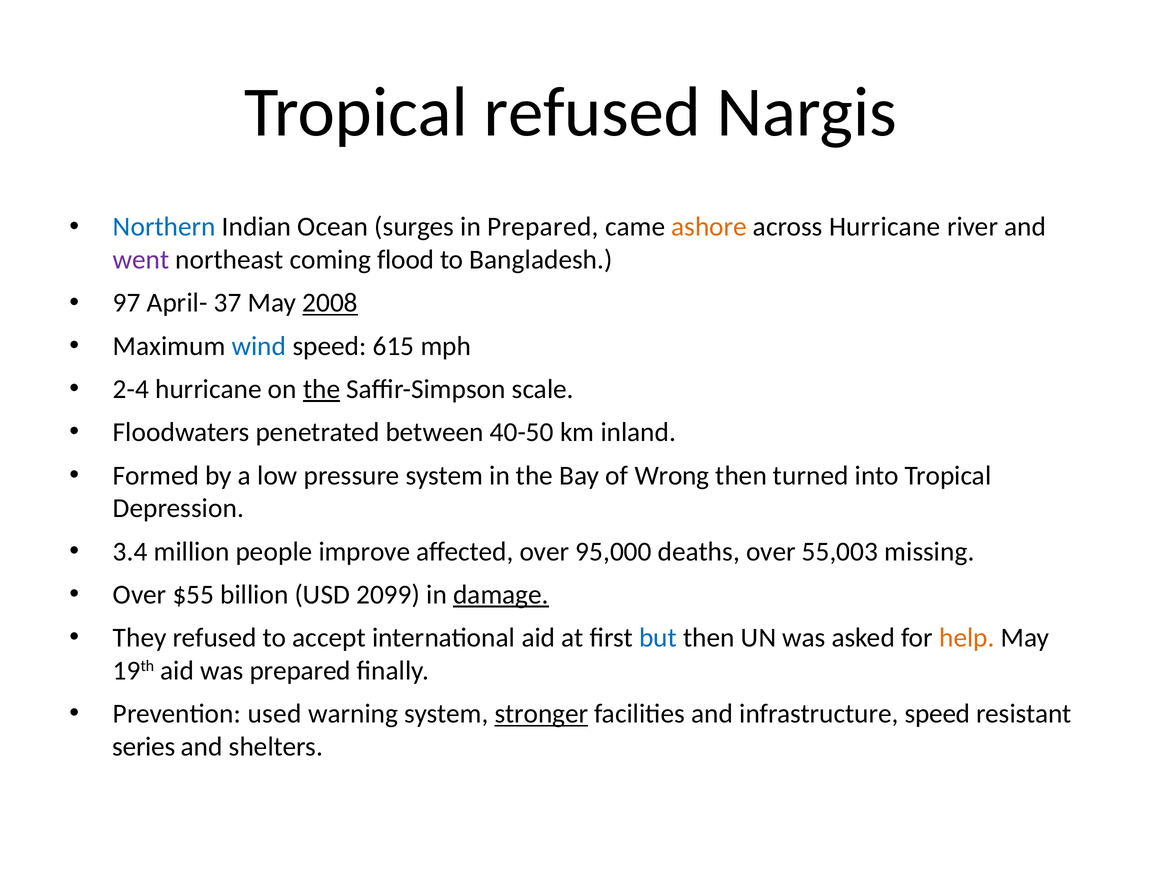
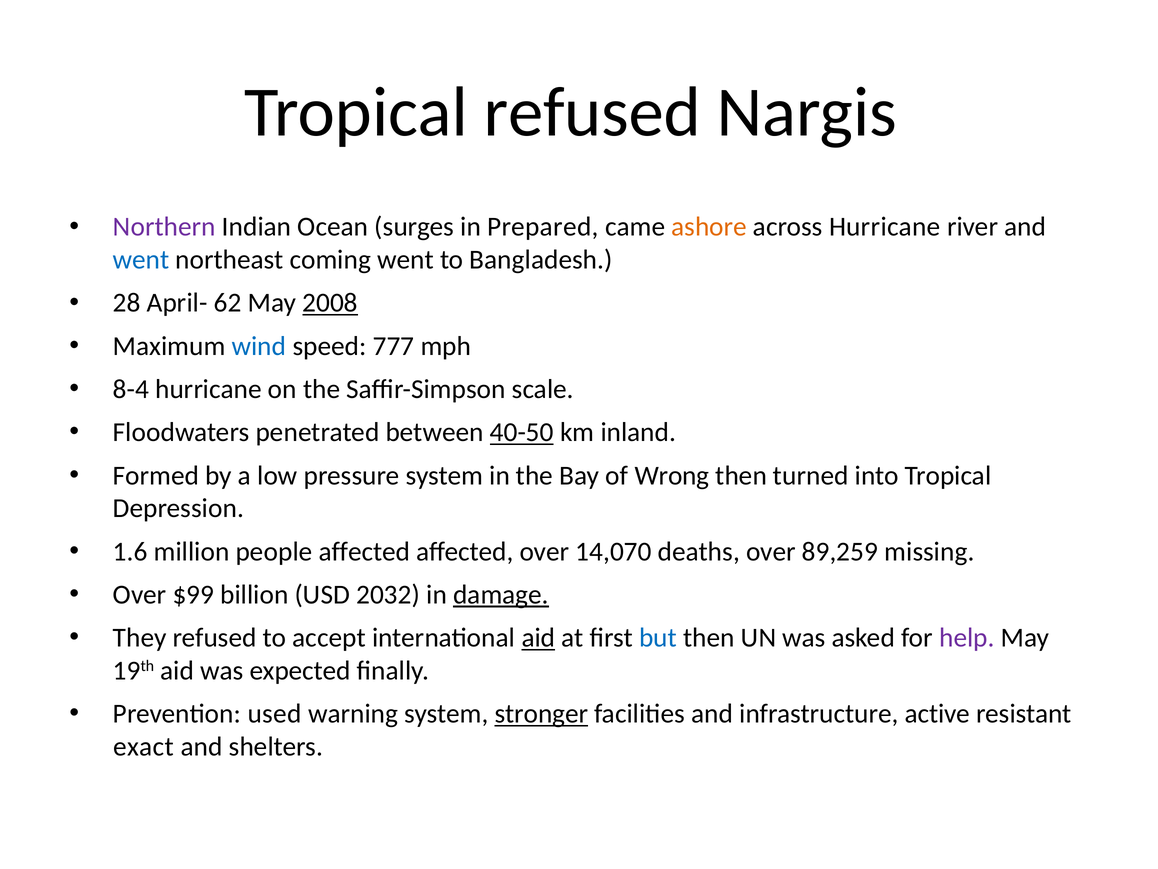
Northern colour: blue -> purple
went at (141, 260) colour: purple -> blue
coming flood: flood -> went
97: 97 -> 28
37: 37 -> 62
615: 615 -> 777
2-4: 2-4 -> 8-4
the at (322, 389) underline: present -> none
40-50 underline: none -> present
3.4: 3.4 -> 1.6
people improve: improve -> affected
95,000: 95,000 -> 14,070
55,003: 55,003 -> 89,259
$55: $55 -> $99
2099: 2099 -> 2032
aid at (538, 637) underline: none -> present
help colour: orange -> purple
was prepared: prepared -> expected
infrastructure speed: speed -> active
series: series -> exact
